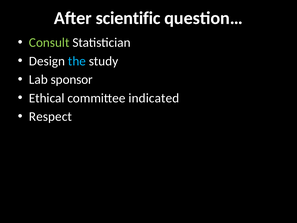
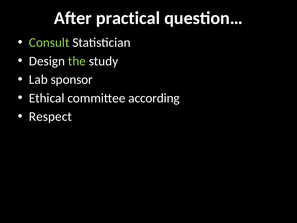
scientific: scientific -> practical
the colour: light blue -> light green
indicated: indicated -> according
